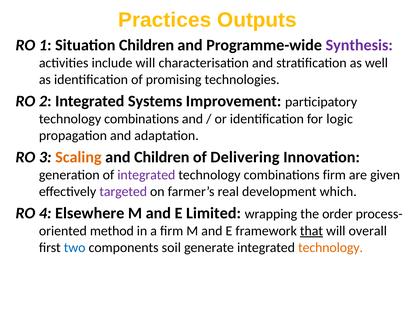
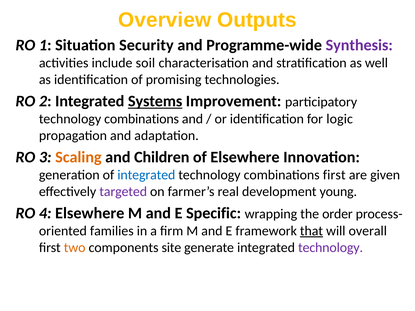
Practices: Practices -> Overview
Situation Children: Children -> Security
include will: will -> soil
Systems underline: none -> present
of Delivering: Delivering -> Elsewhere
integrated at (146, 175) colour: purple -> blue
combinations firm: firm -> first
which: which -> young
Limited: Limited -> Specific
method: method -> families
two colour: blue -> orange
soil: soil -> site
technology at (331, 248) colour: orange -> purple
